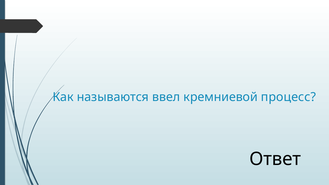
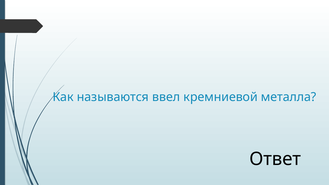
процесс: процесс -> металла
